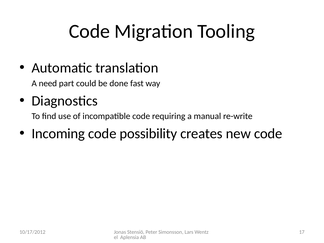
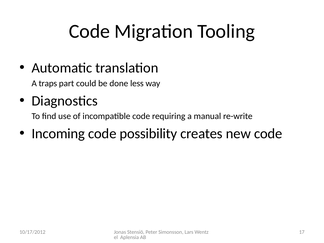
need: need -> traps
fast: fast -> less
